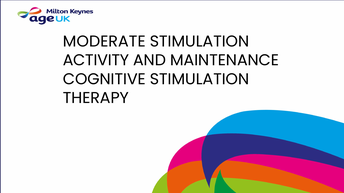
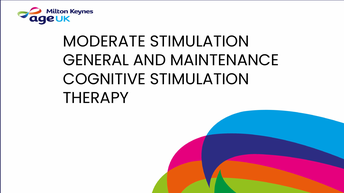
ACTIVITY: ACTIVITY -> GENERAL
